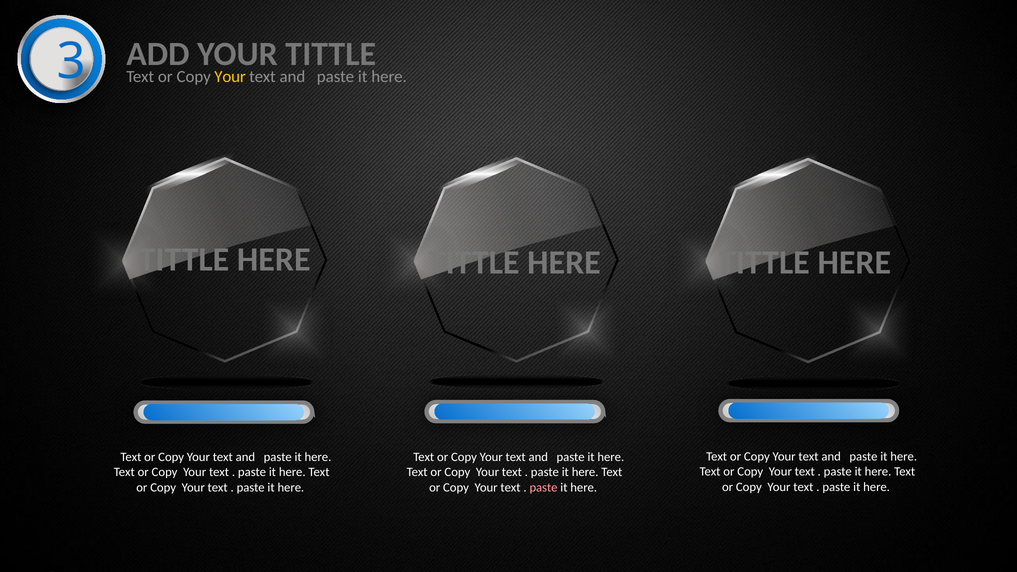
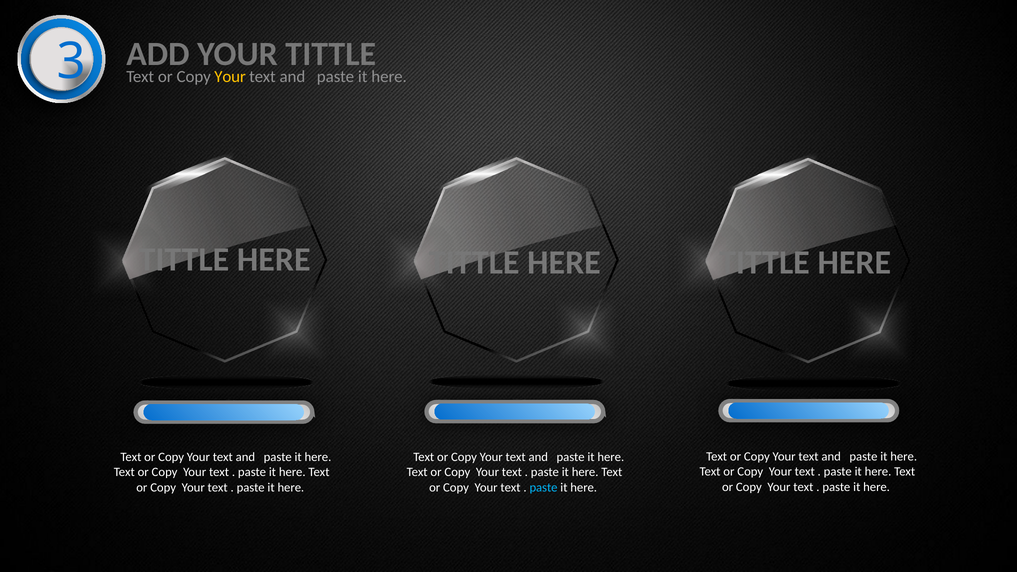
paste at (544, 487) colour: pink -> light blue
